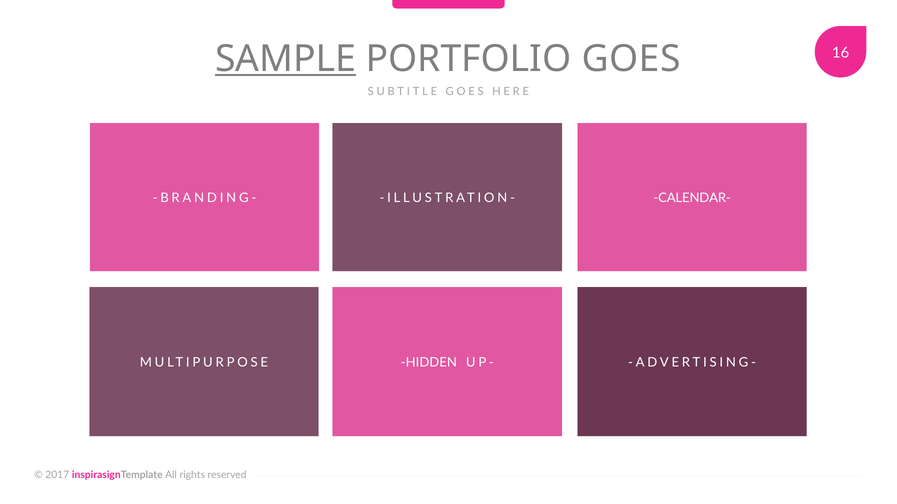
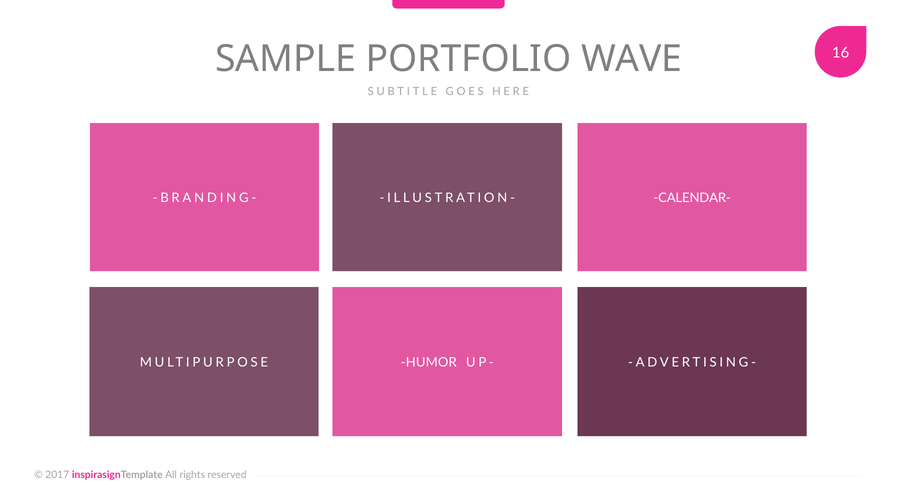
SAMPLE underline: present -> none
GOES: GOES -> WAVE
HIDDEN: HIDDEN -> HUMOR
